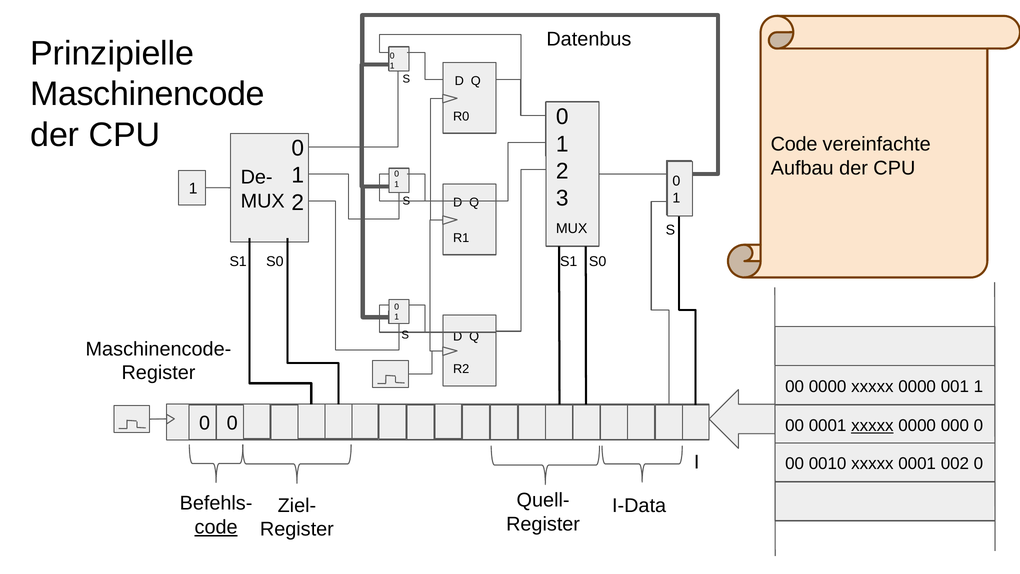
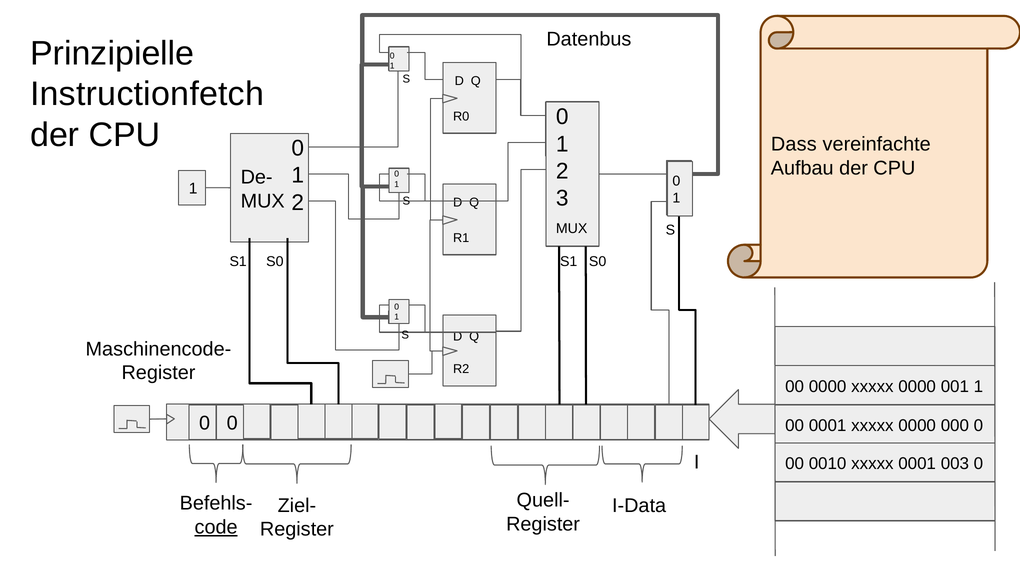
Maschinencode: Maschinencode -> Instructionfetch
Code at (794, 144): Code -> Dass
xxxxx at (872, 425) underline: present -> none
002: 002 -> 003
